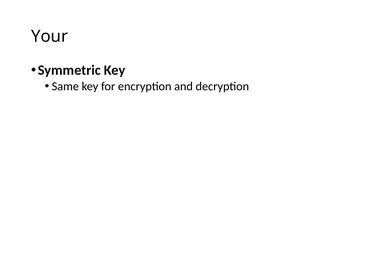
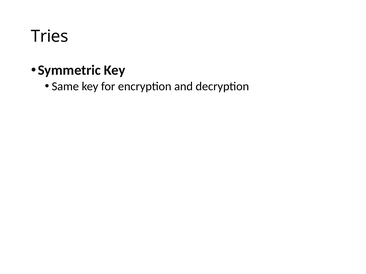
Your: Your -> Tries
